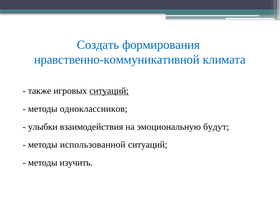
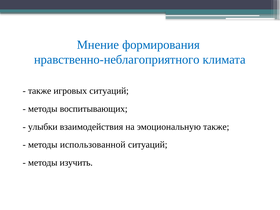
Создать: Создать -> Мнение
нравственно-коммуникативной: нравственно-коммуникативной -> нравственно-неблагоприятного
ситуаций at (109, 91) underline: present -> none
одноклассников: одноклассников -> воспитывающих
эмоциональную будут: будут -> также
